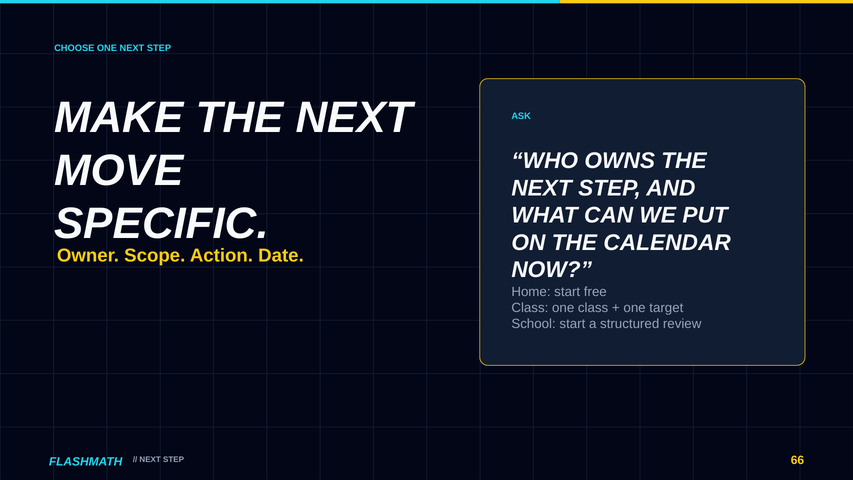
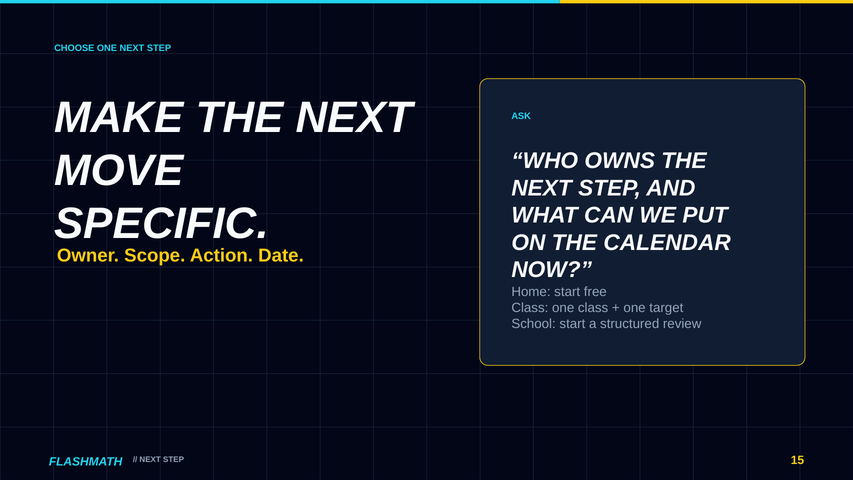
66: 66 -> 15
